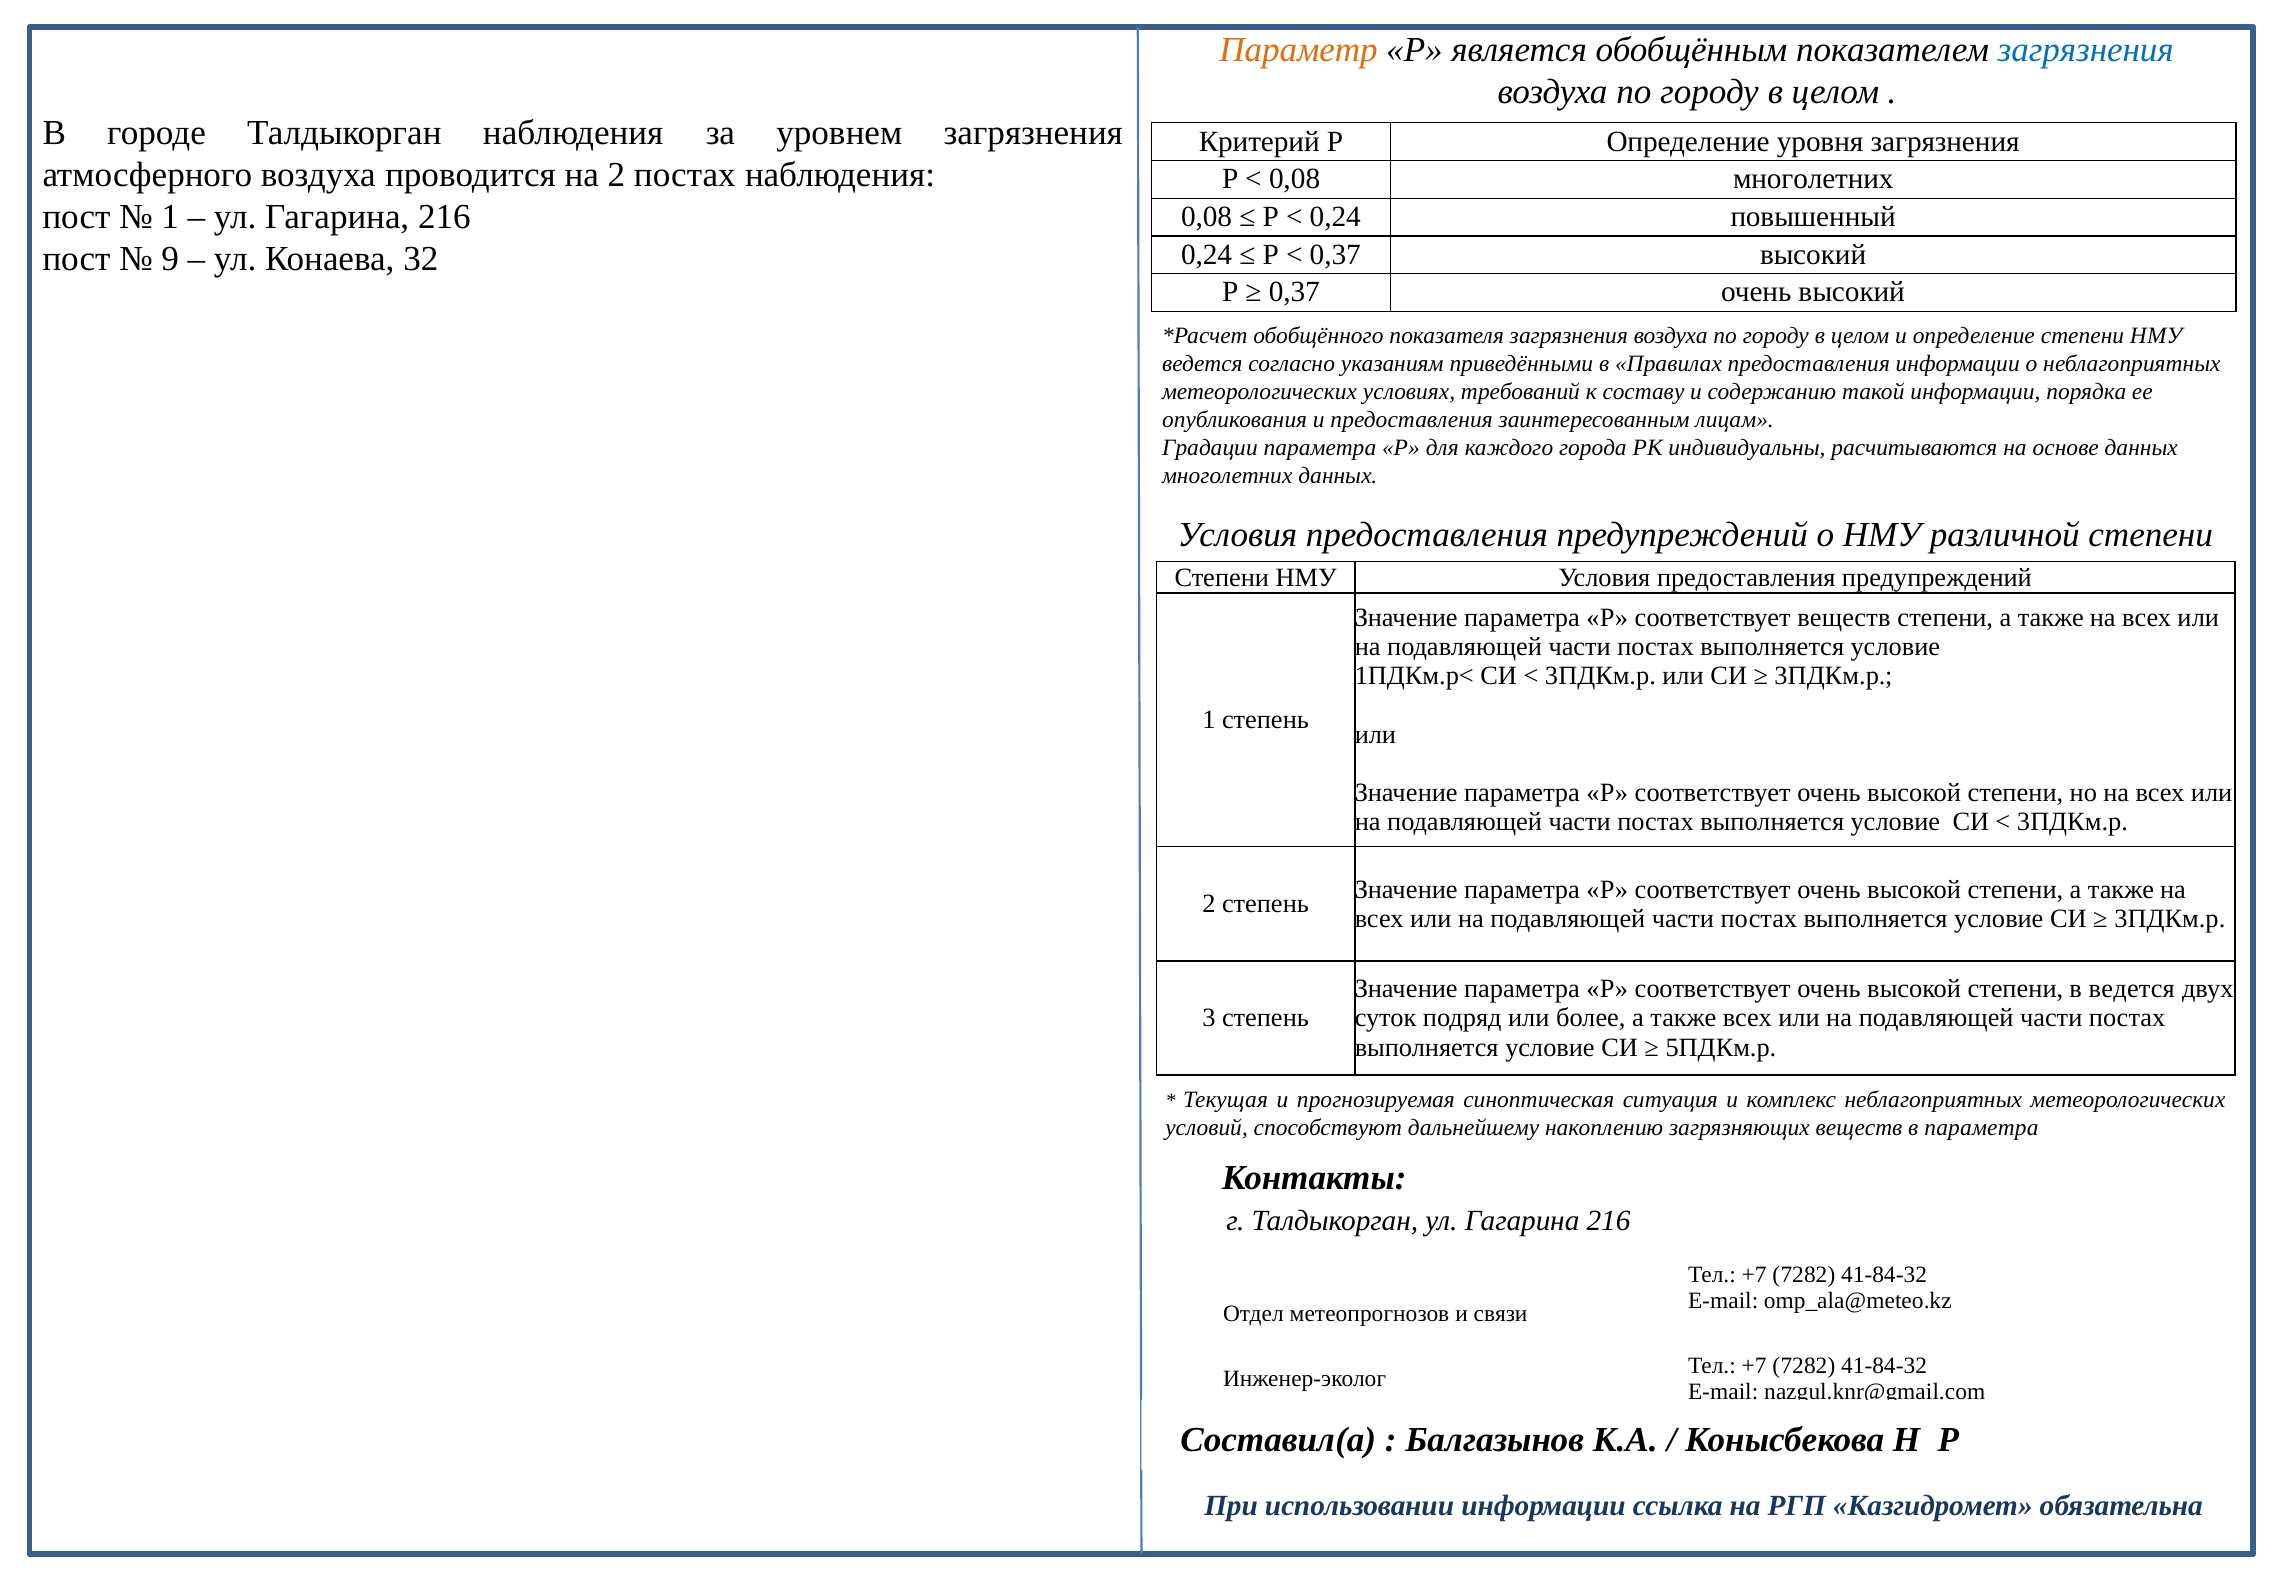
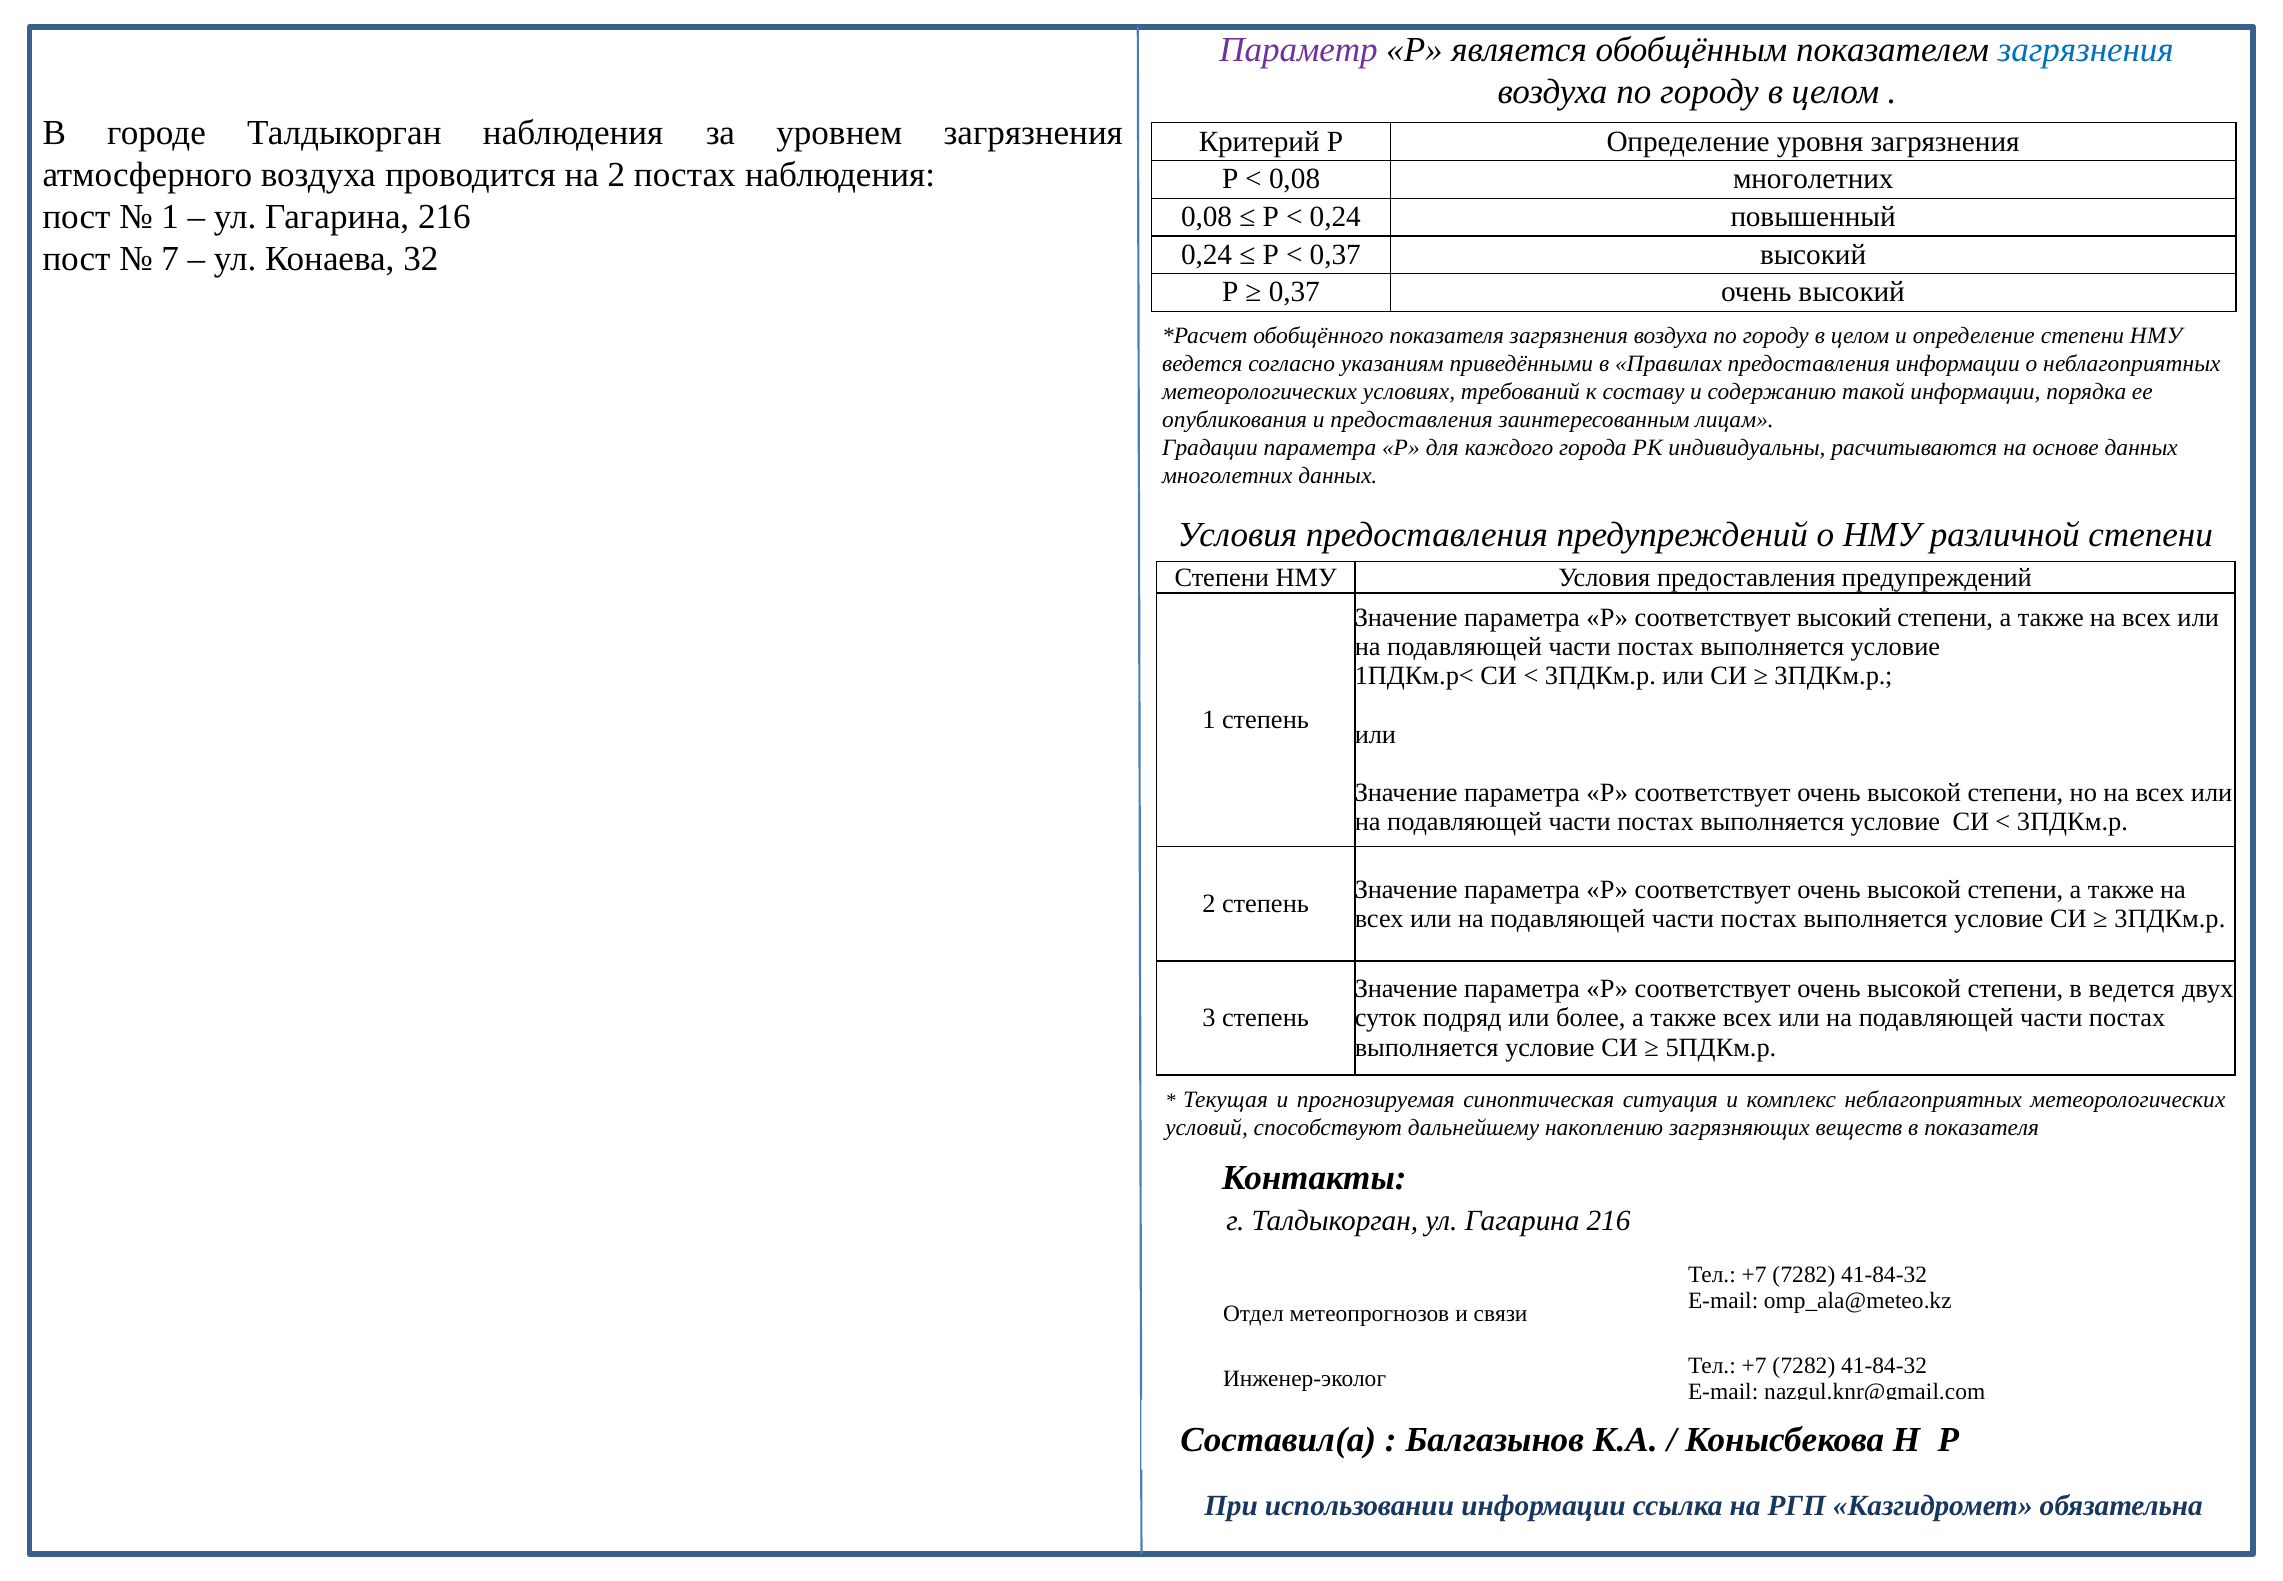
Параметр colour: orange -> purple
9: 9 -> 7
соответствует веществ: веществ -> высокий
в параметра: параметра -> показателя
